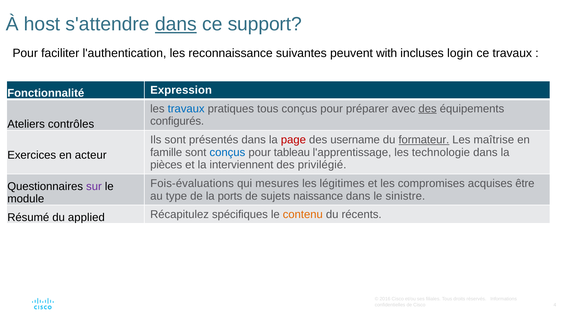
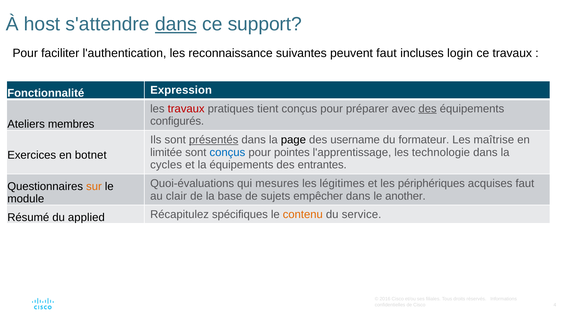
peuvent with: with -> faut
travaux at (186, 109) colour: blue -> red
pratiques tous: tous -> tient
contrôles: contrôles -> membres
présentés underline: none -> present
page colour: red -> black
formateur underline: present -> none
famille: famille -> limitée
tableau: tableau -> pointes
acteur: acteur -> botnet
pièces: pièces -> cycles
la interviennent: interviennent -> équipements
privilégié: privilégié -> entrantes
Fois-évaluations: Fois-évaluations -> Quoi-évaluations
compromises: compromises -> périphériques
acquises être: être -> faut
sur colour: purple -> orange
type: type -> clair
ports: ports -> base
naissance: naissance -> empêcher
sinistre: sinistre -> another
récents: récents -> service
